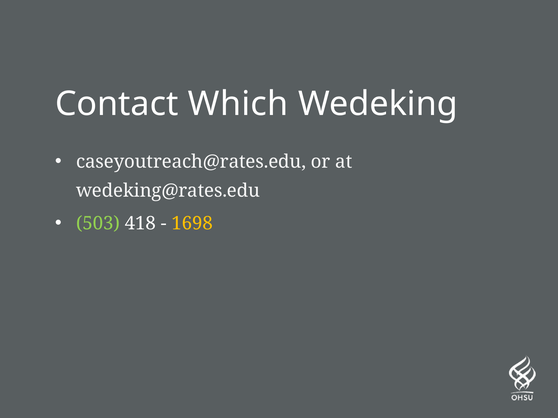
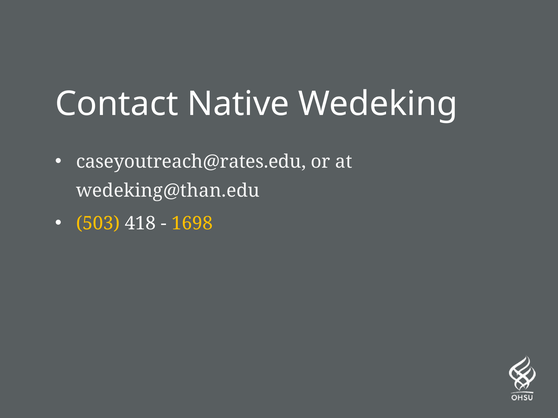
Which: Which -> Native
wedeking@rates.edu: wedeking@rates.edu -> wedeking@than.edu
503 colour: light green -> yellow
